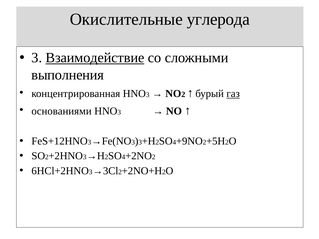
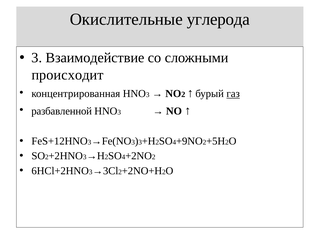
Взаимодействие underline: present -> none
выполнения: выполнения -> происходит
основаниями: основаниями -> разбавленной
